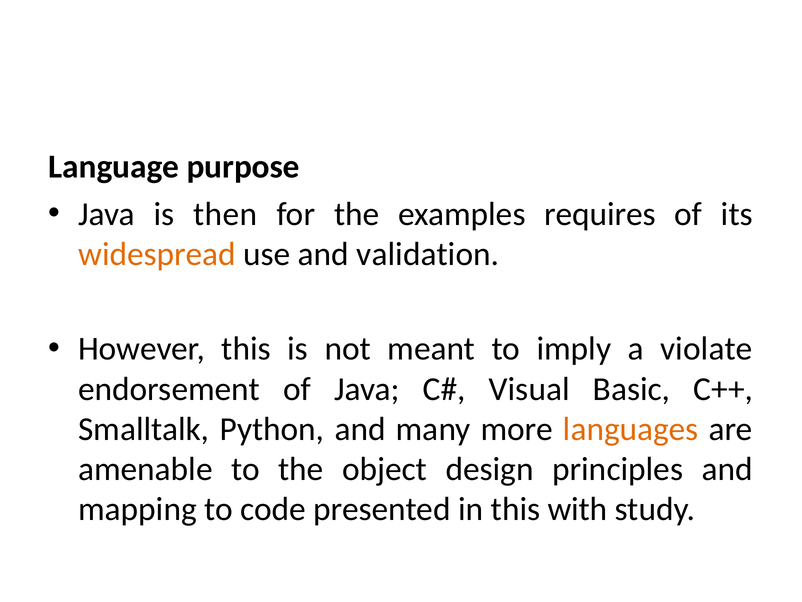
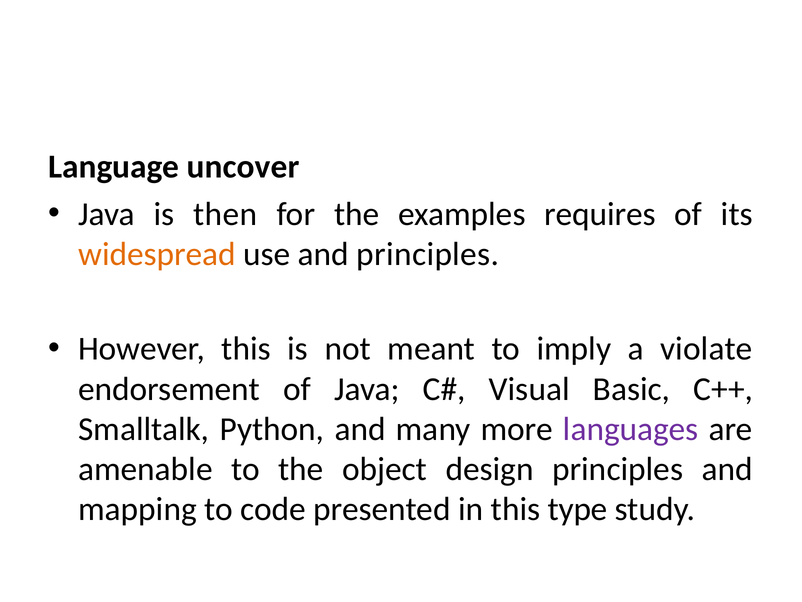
purpose: purpose -> uncover
and validation: validation -> principles
languages colour: orange -> purple
with: with -> type
